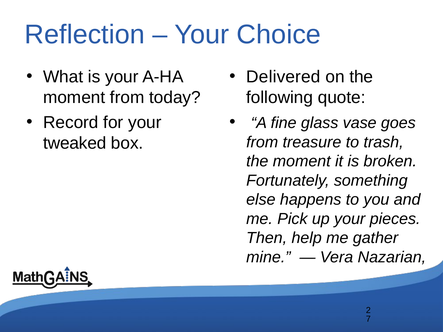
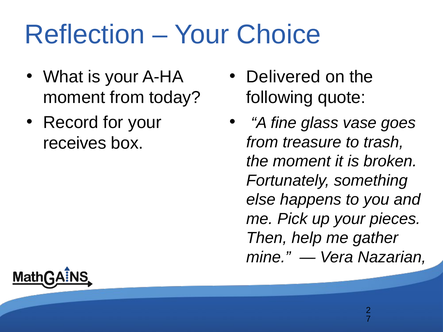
tweaked: tweaked -> receives
